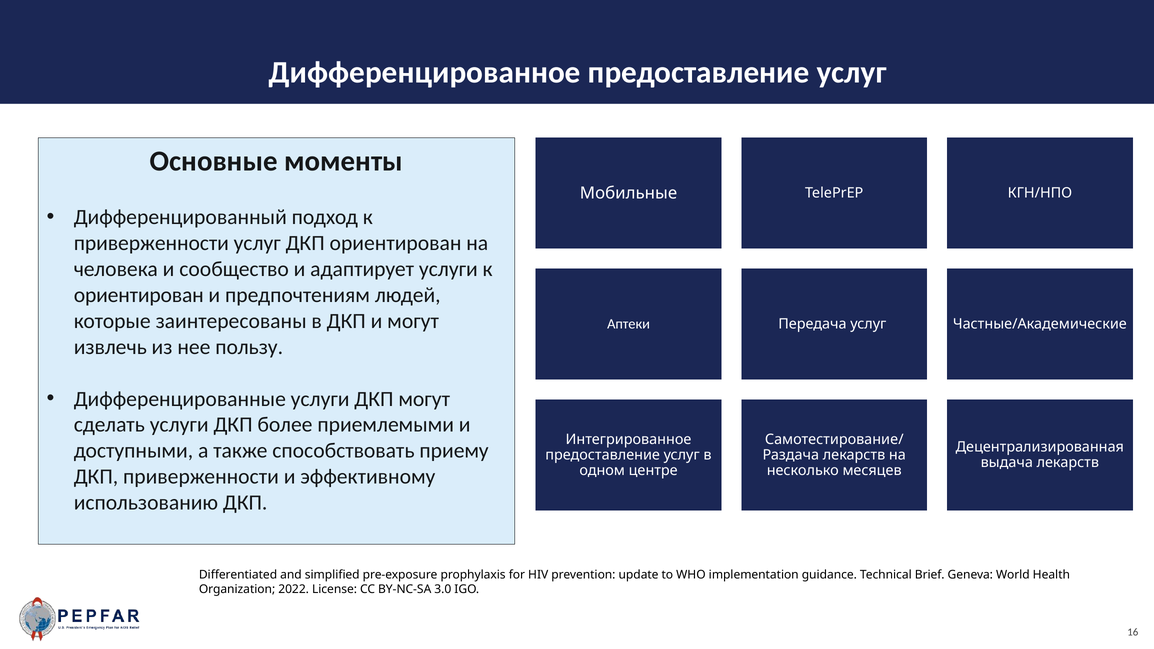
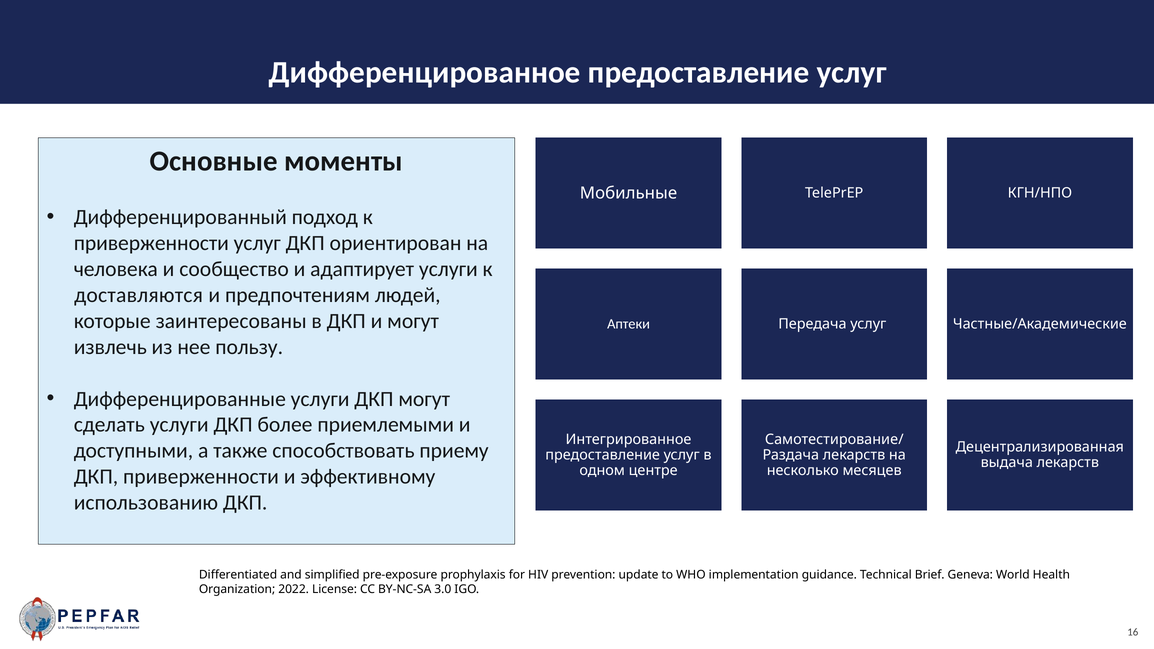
ориентирован at (139, 295): ориентирован -> доставляются
